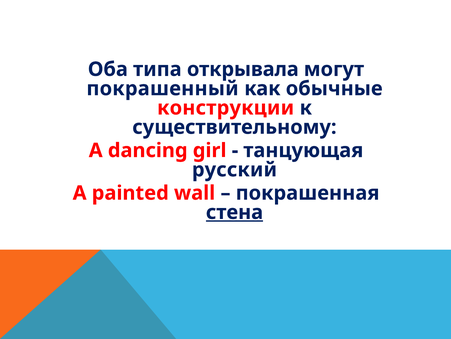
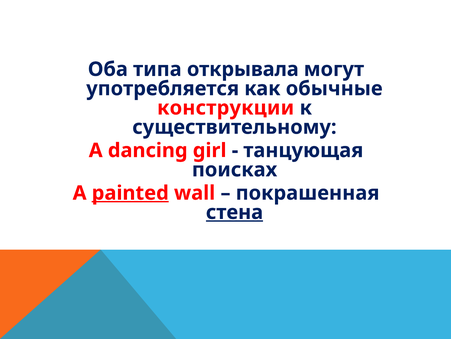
покрашенный: покрашенный -> употребляется
русский: русский -> поисках
painted underline: none -> present
